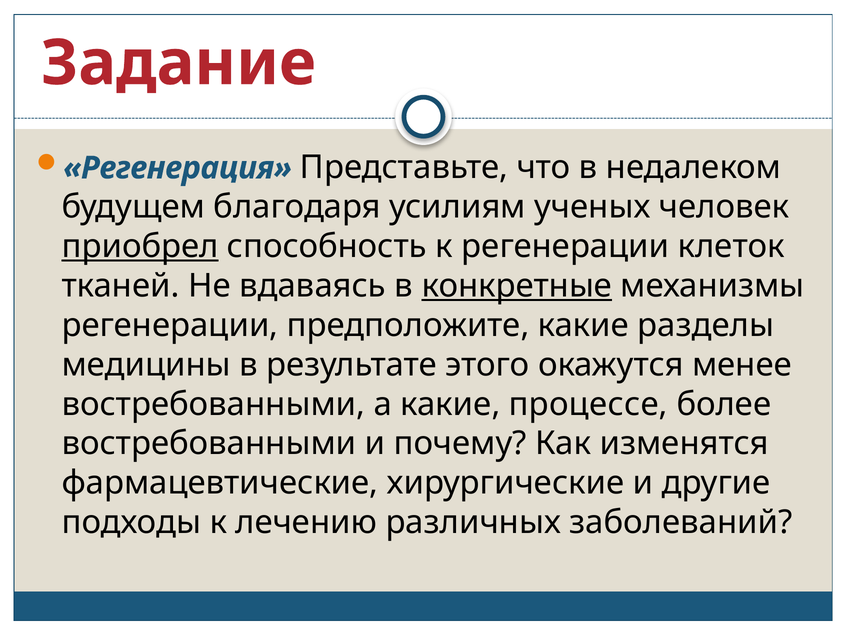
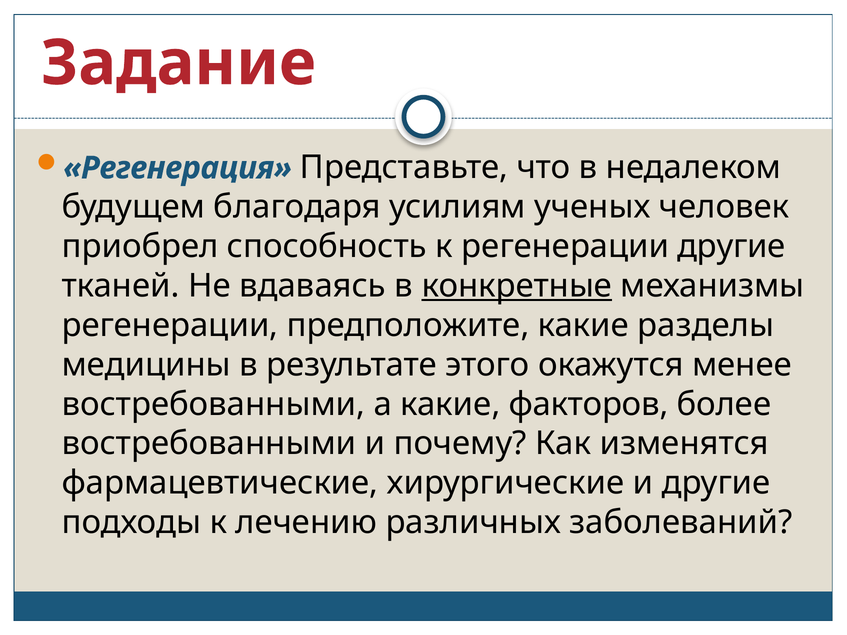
приобрел underline: present -> none
регенерации клеток: клеток -> другие
процессе: процессе -> факторов
